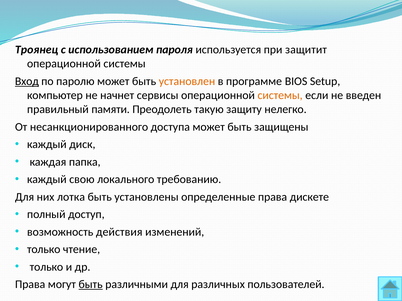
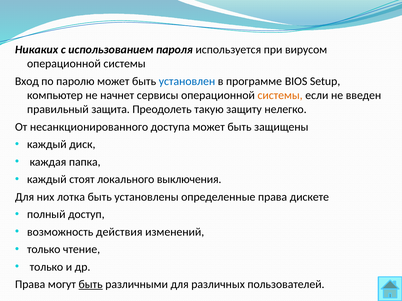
Троянец: Троянец -> Никаких
защитит: защитит -> вирусом
Вход underline: present -> none
установлен colour: orange -> blue
памяти: памяти -> защита
свою: свою -> стоят
требованию: требованию -> выключения
